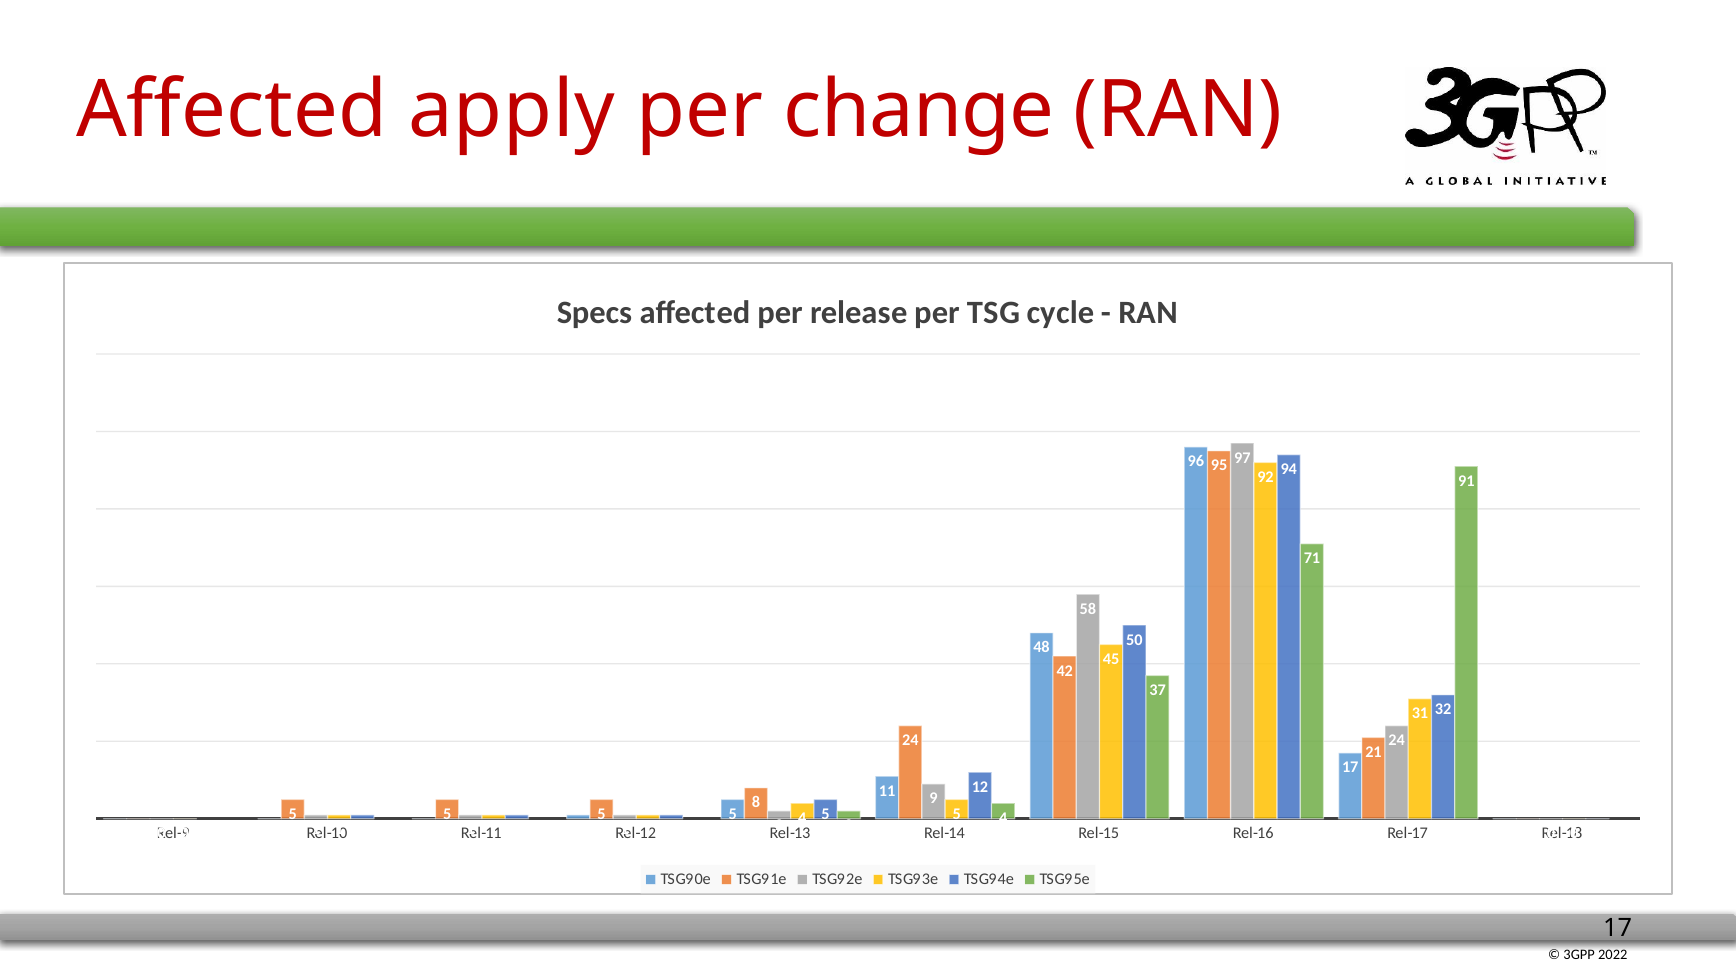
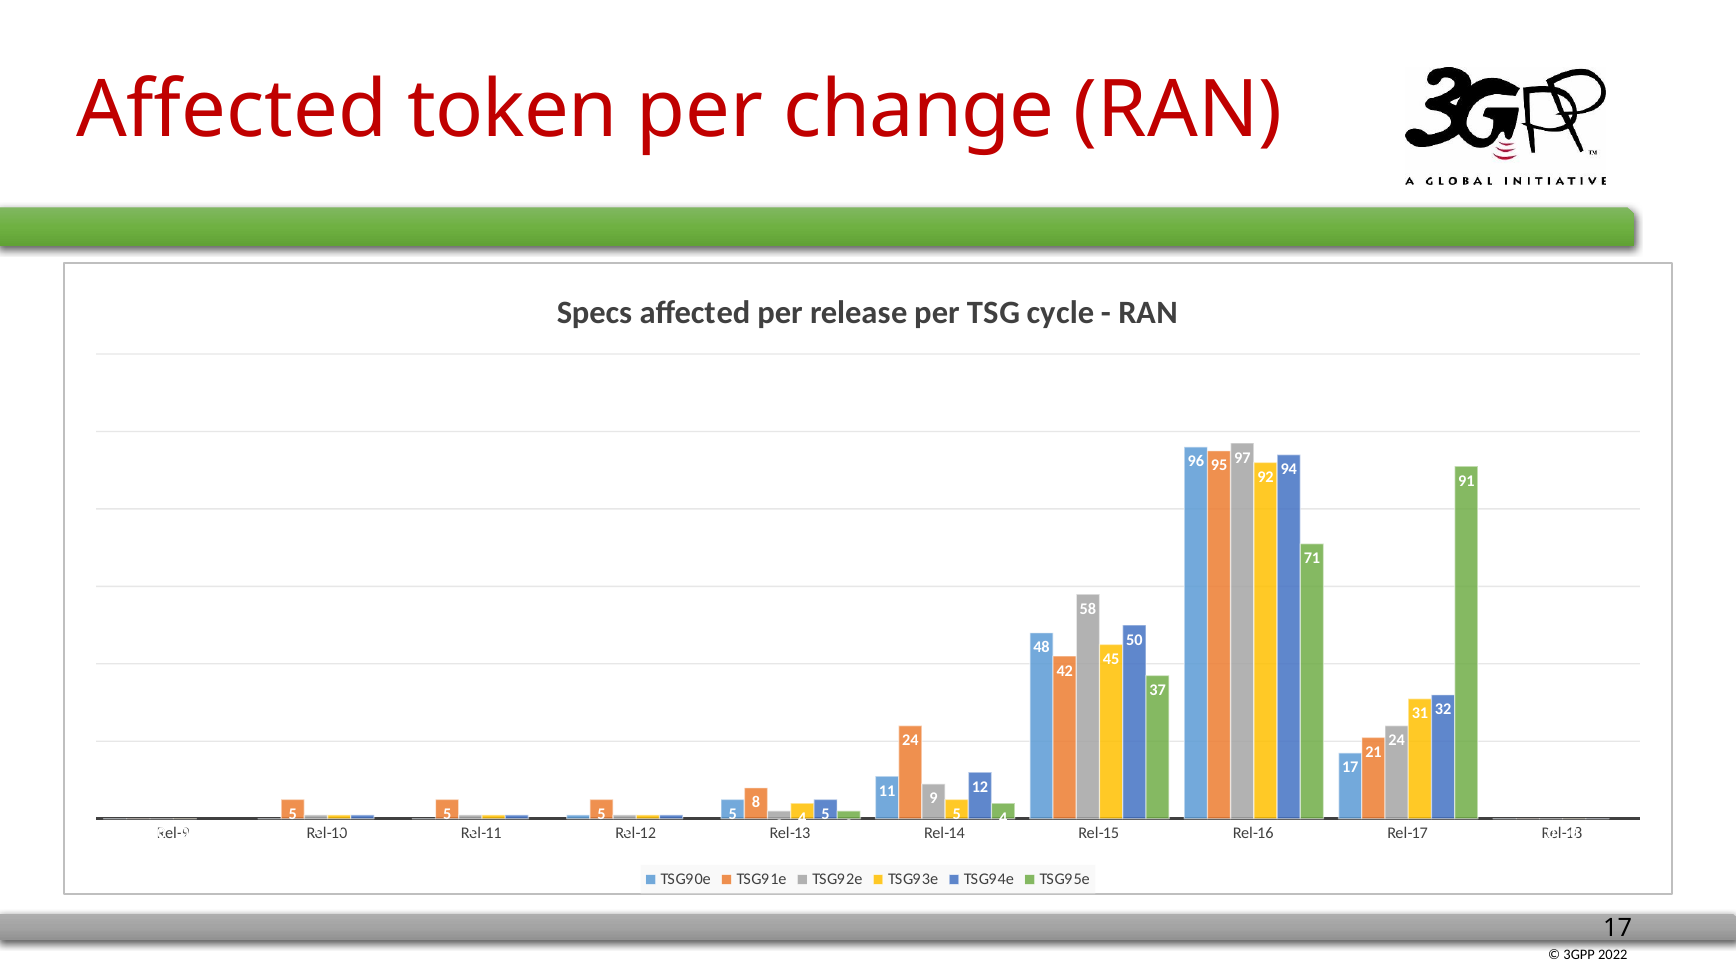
apply: apply -> token
